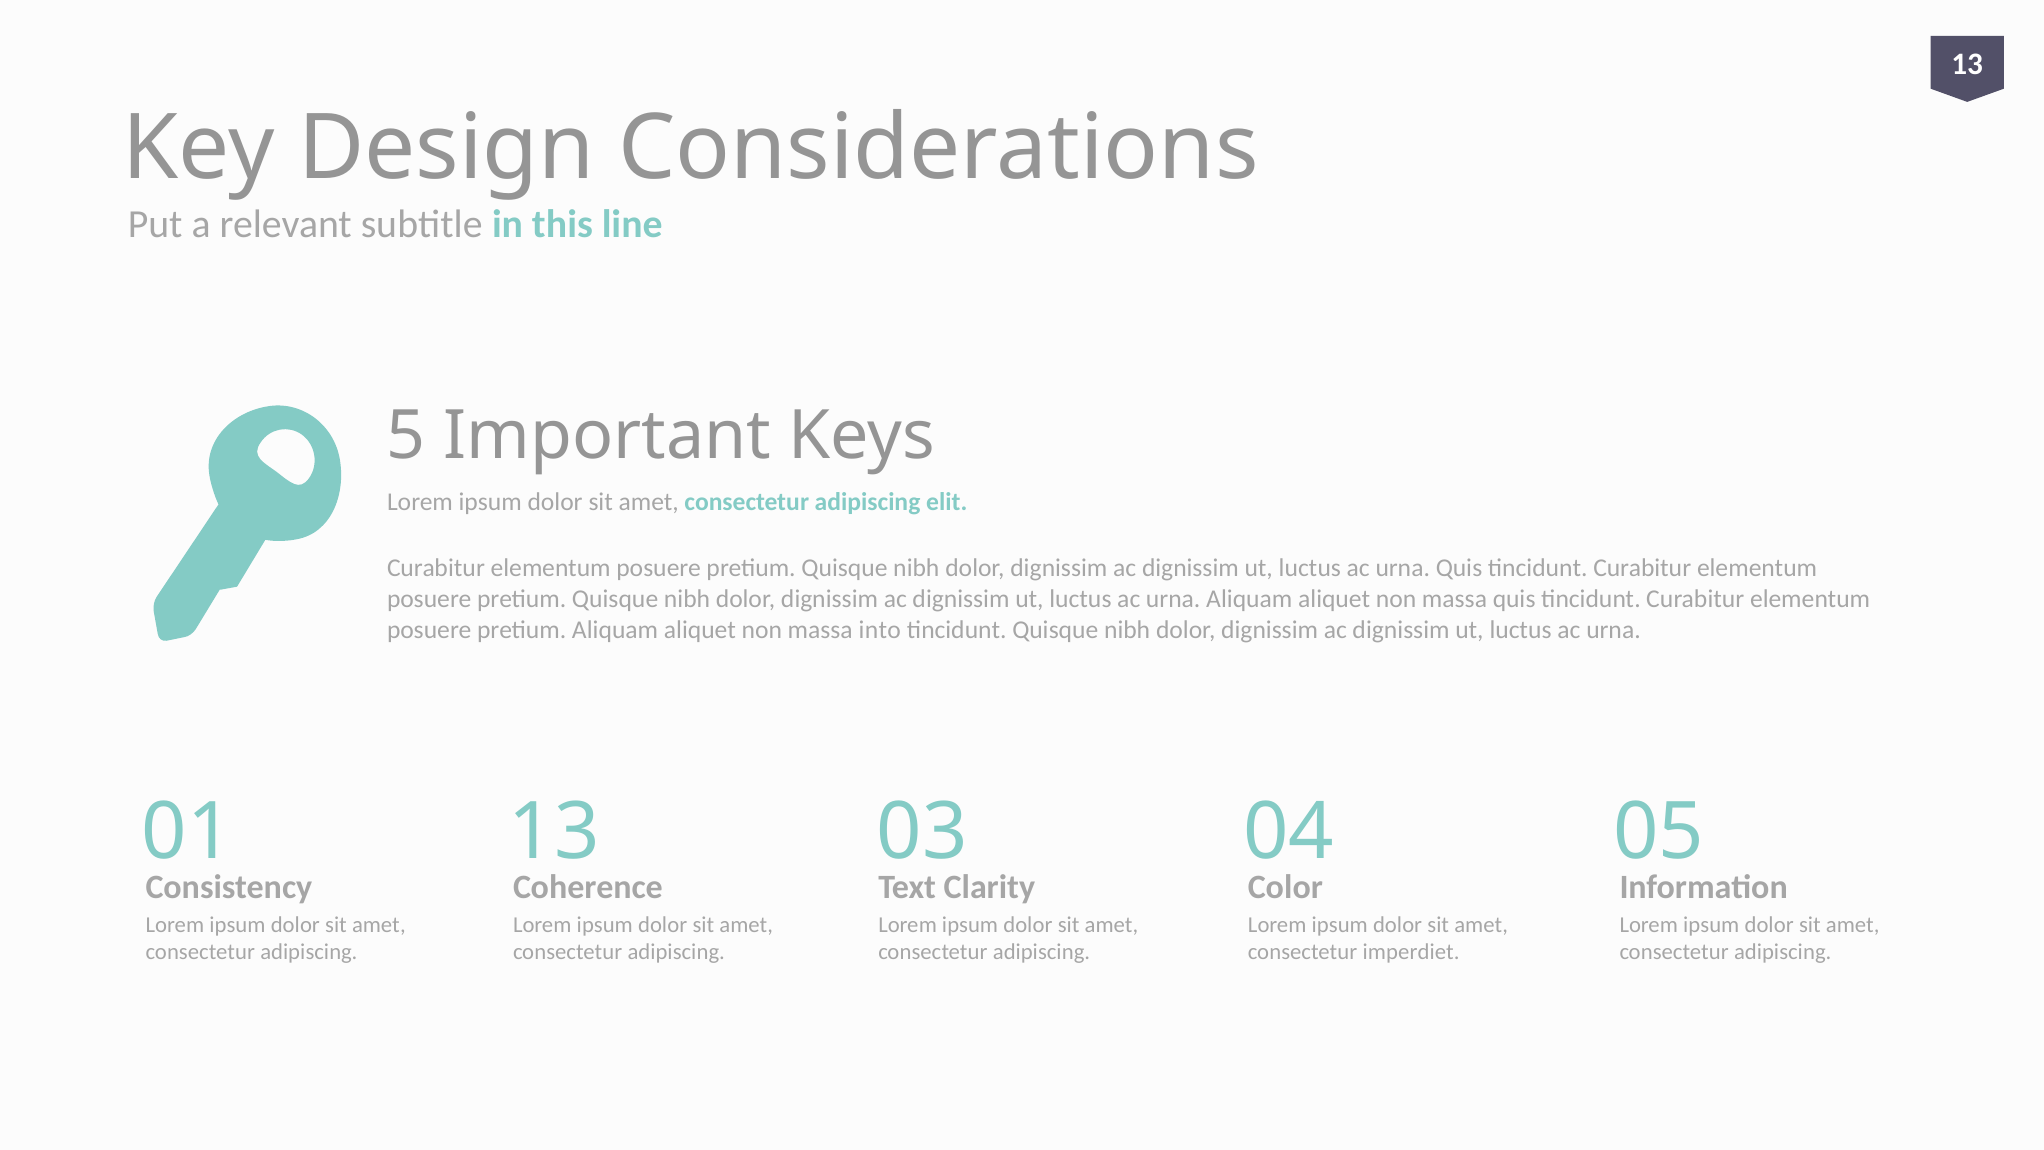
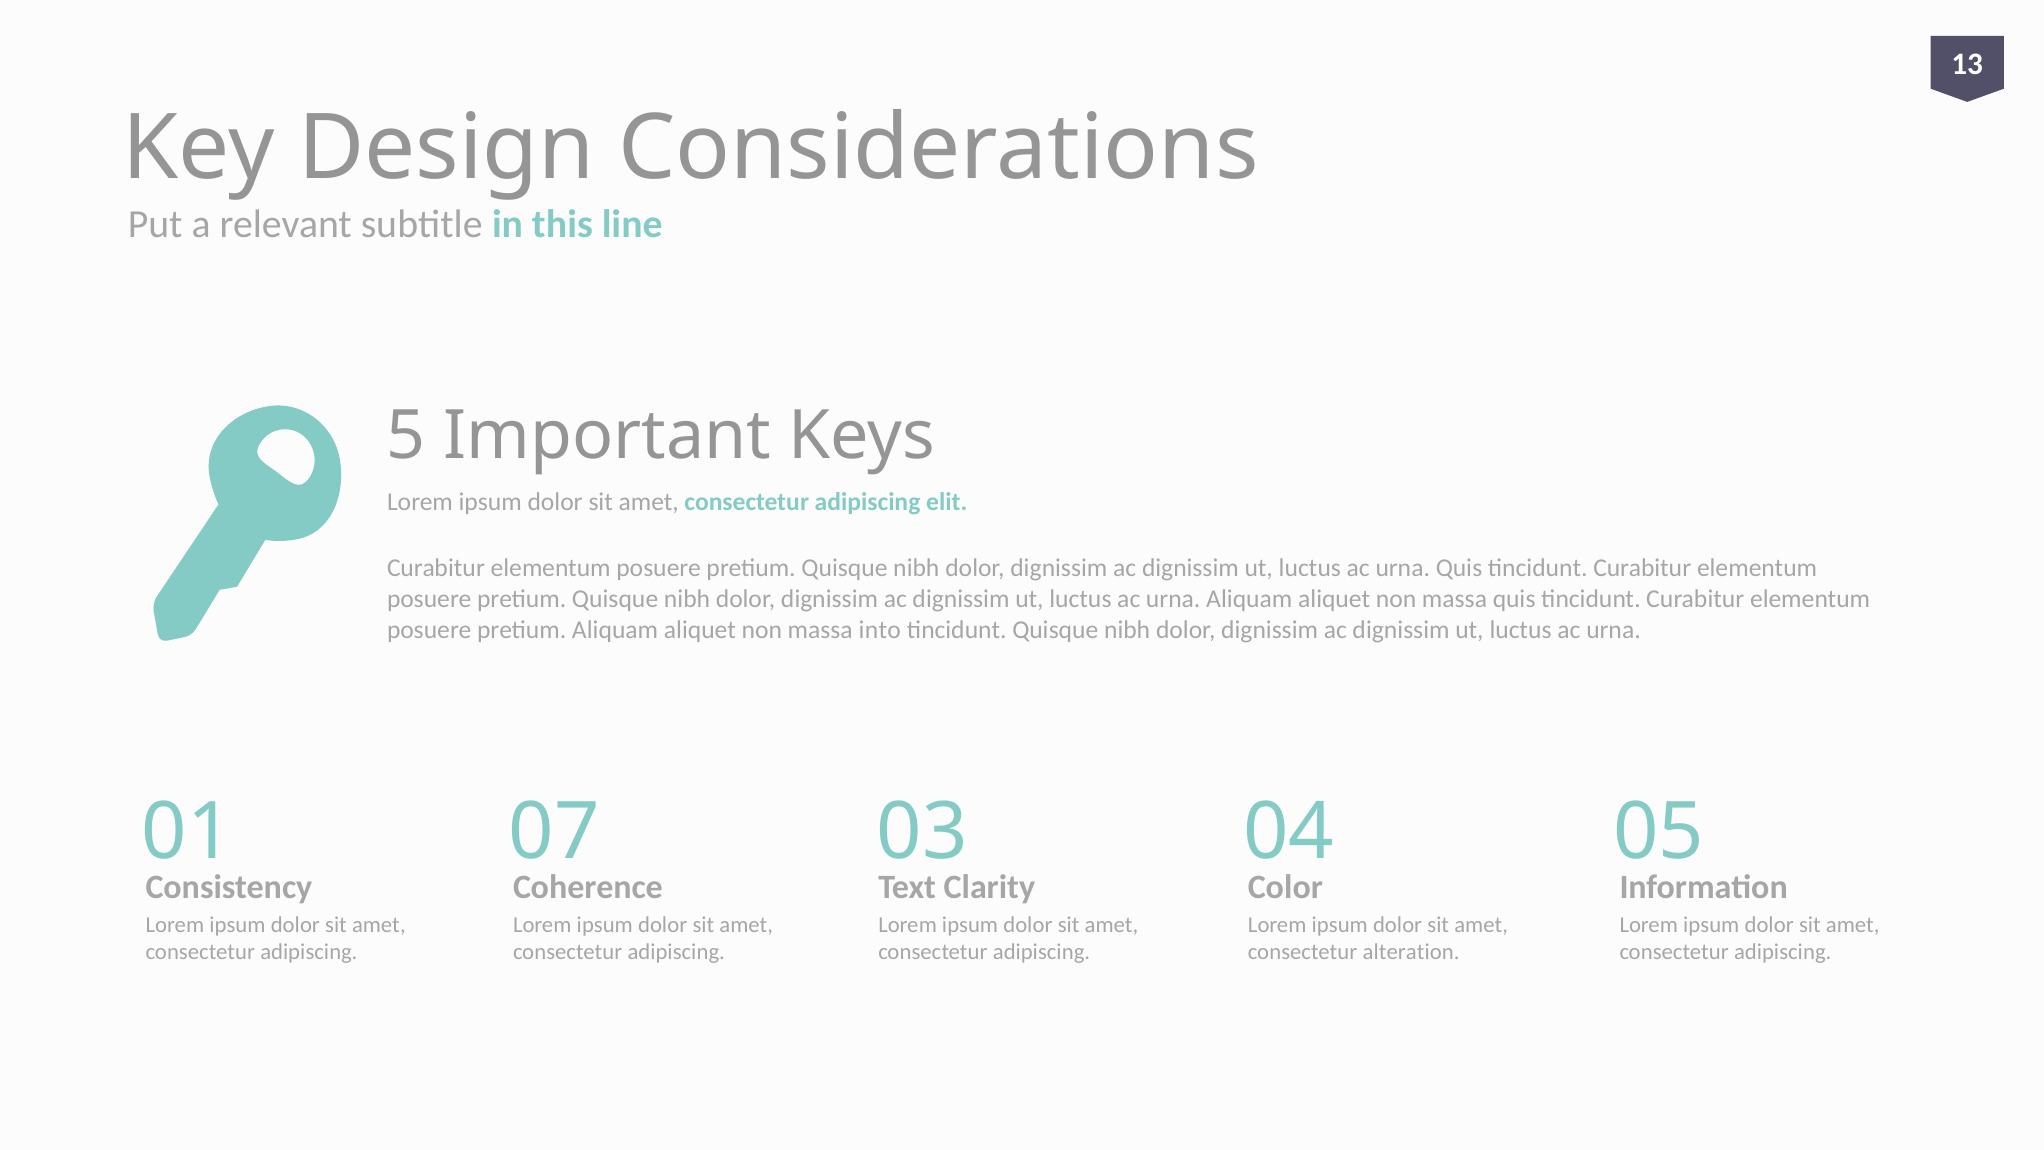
01 13: 13 -> 07
imperdiet: imperdiet -> alteration
